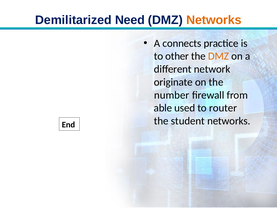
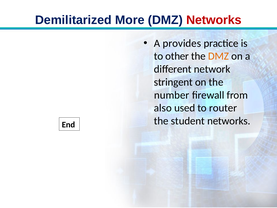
Need: Need -> More
Networks at (214, 20) colour: orange -> red
connects: connects -> provides
originate: originate -> stringent
able: able -> also
